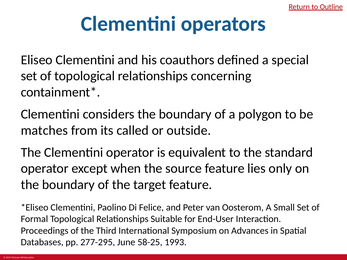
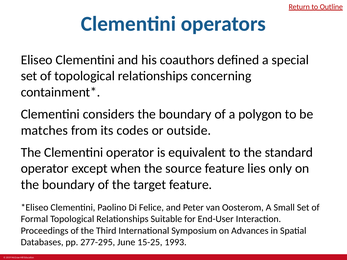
called: called -> codes
58-25: 58-25 -> 15-25
